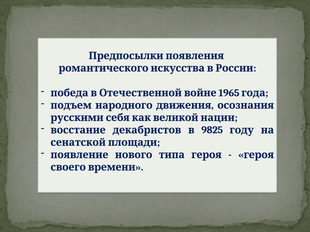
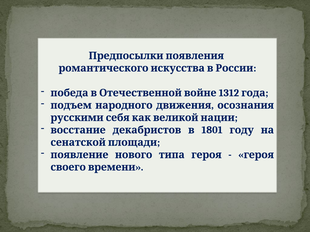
1965: 1965 -> 1312
9825: 9825 -> 1801
